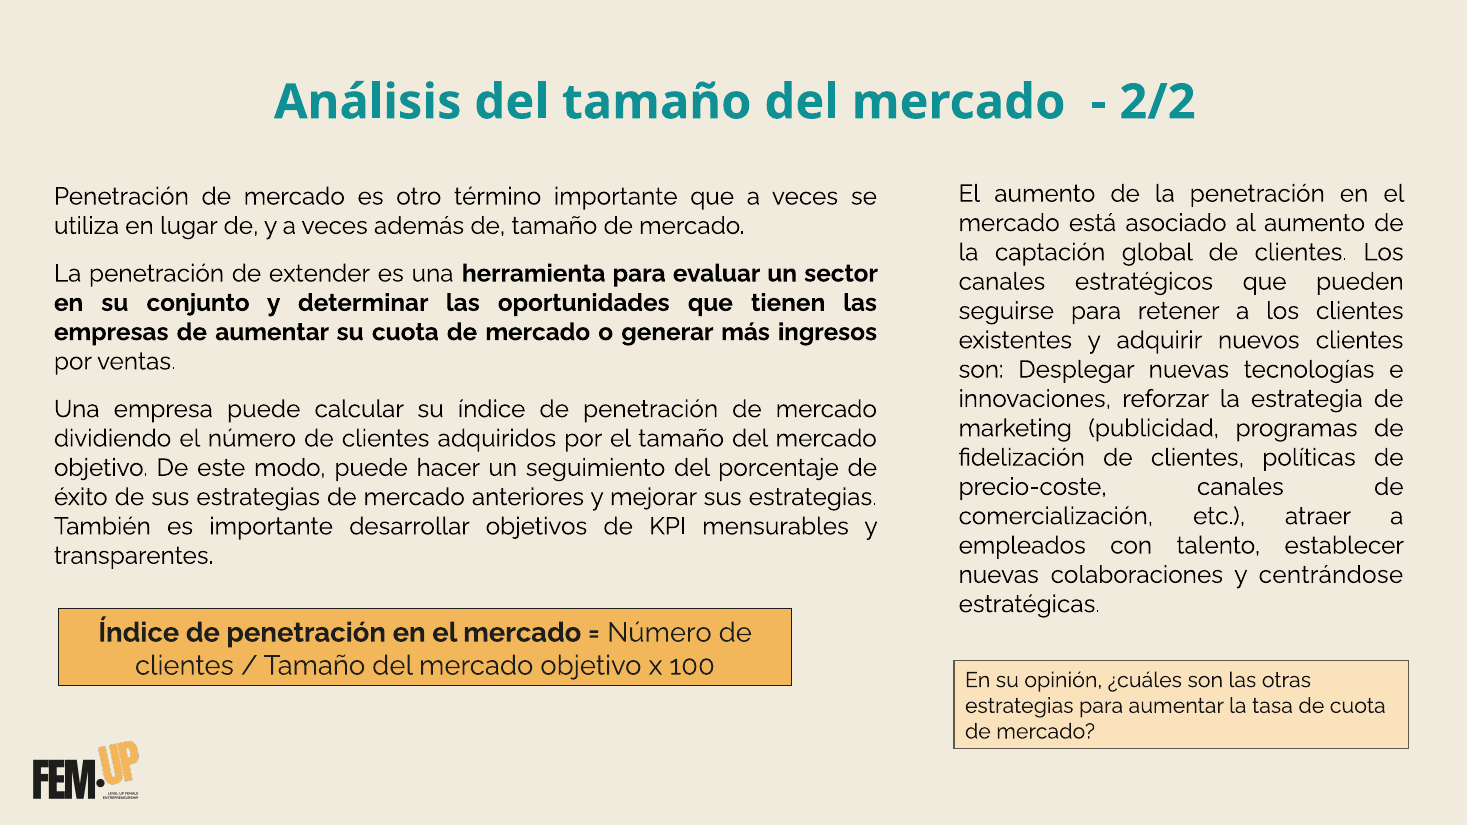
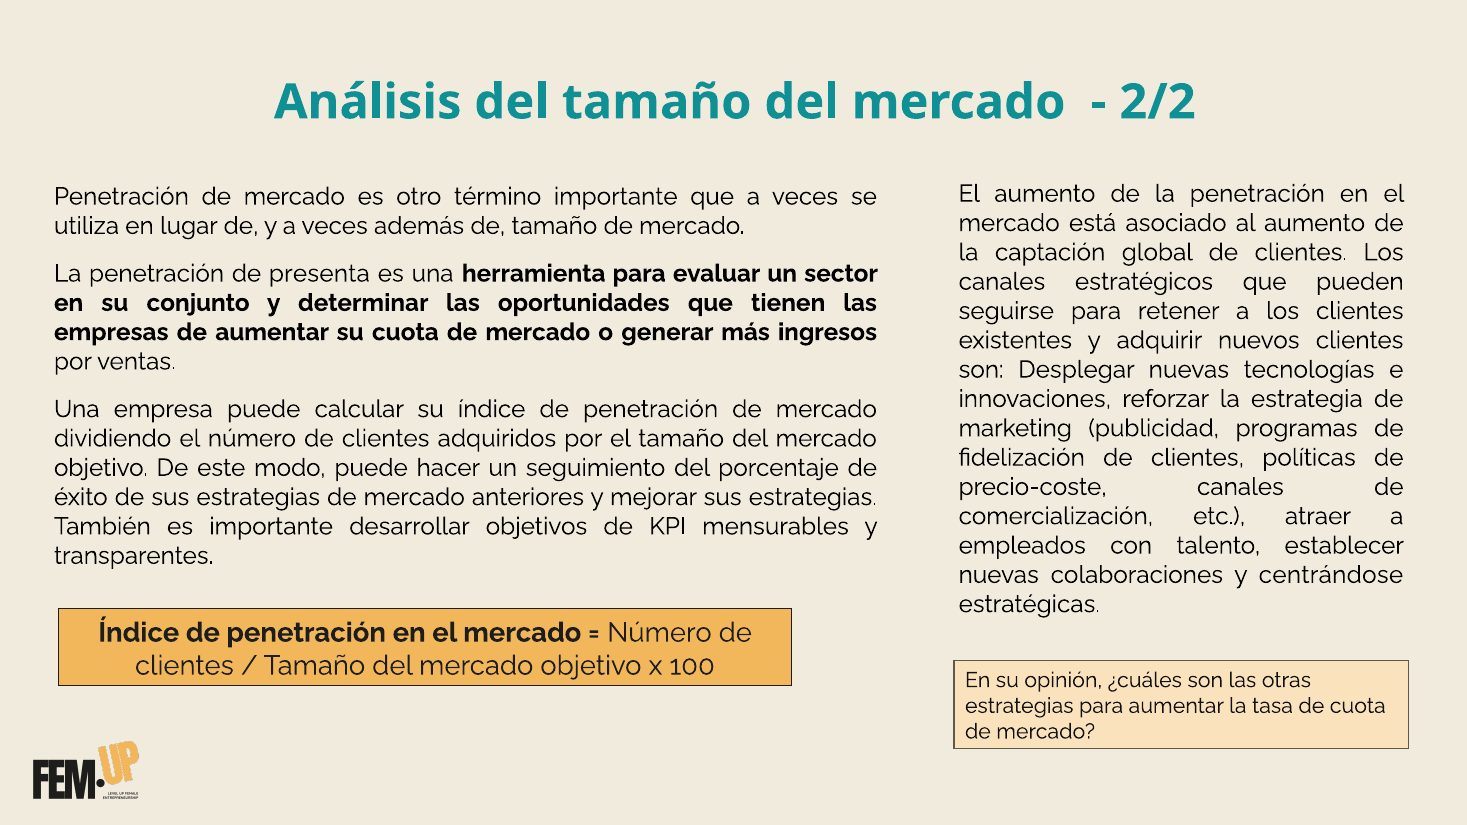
extender: extender -> presenta
